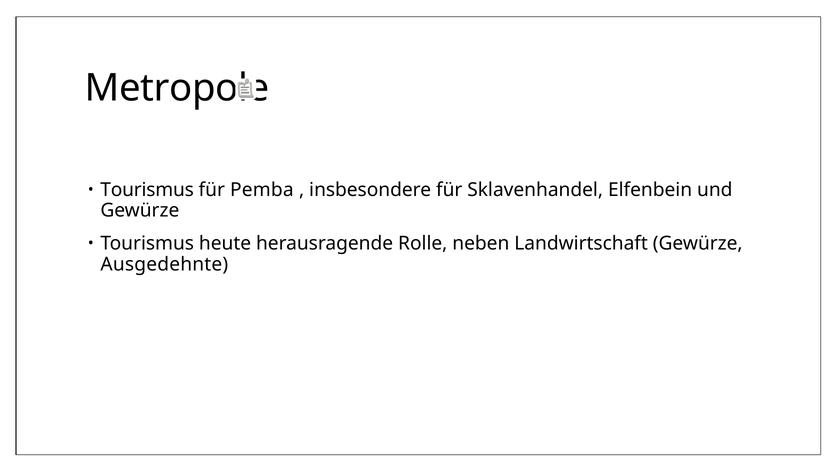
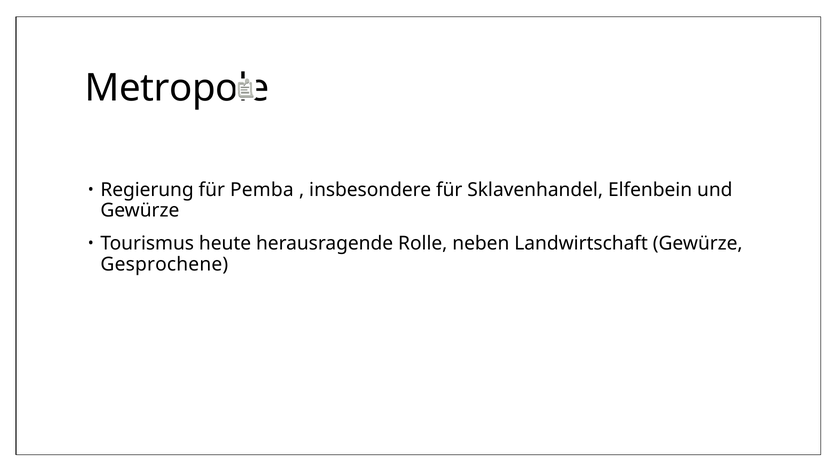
Tourismus at (147, 190): Tourismus -> Regierung
Ausgedehnte: Ausgedehnte -> Gesprochene
